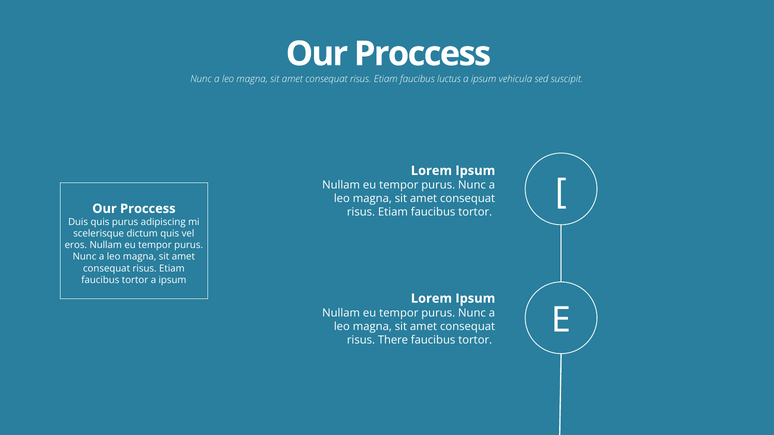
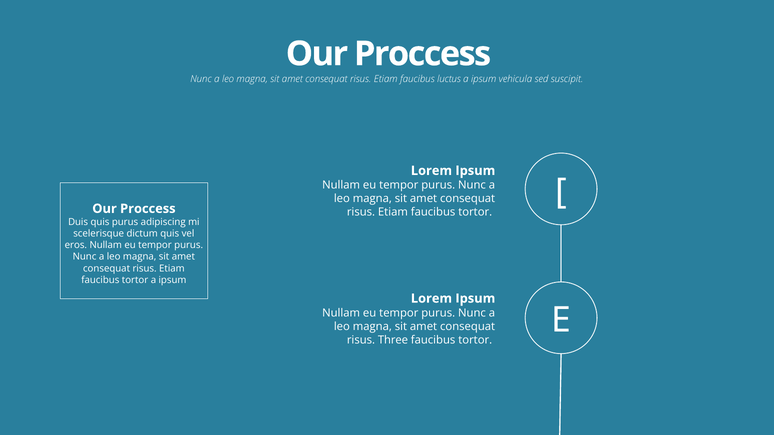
There: There -> Three
